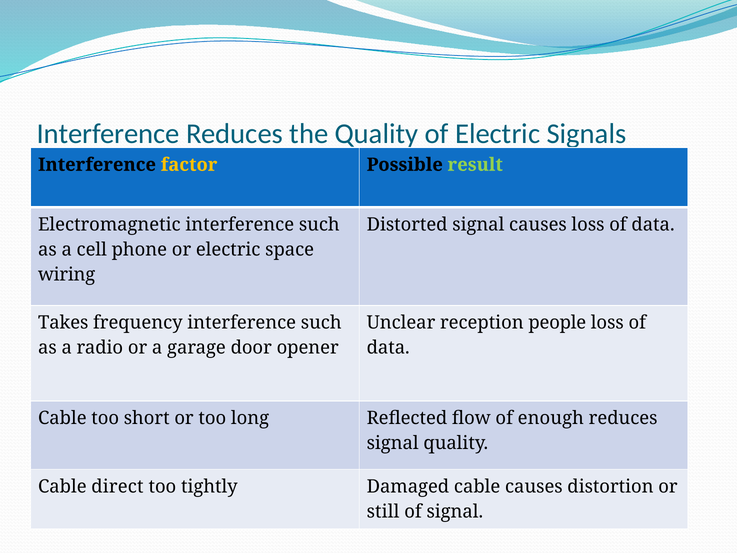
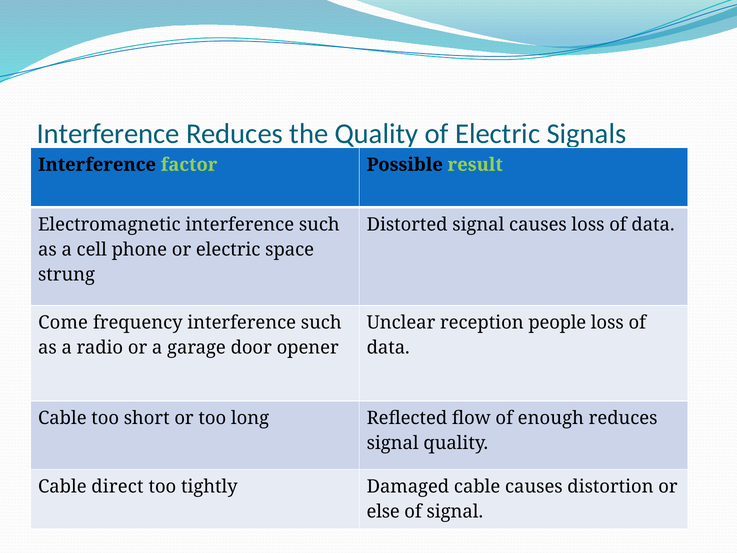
factor colour: yellow -> light green
wiring: wiring -> strung
Takes: Takes -> Come
still: still -> else
